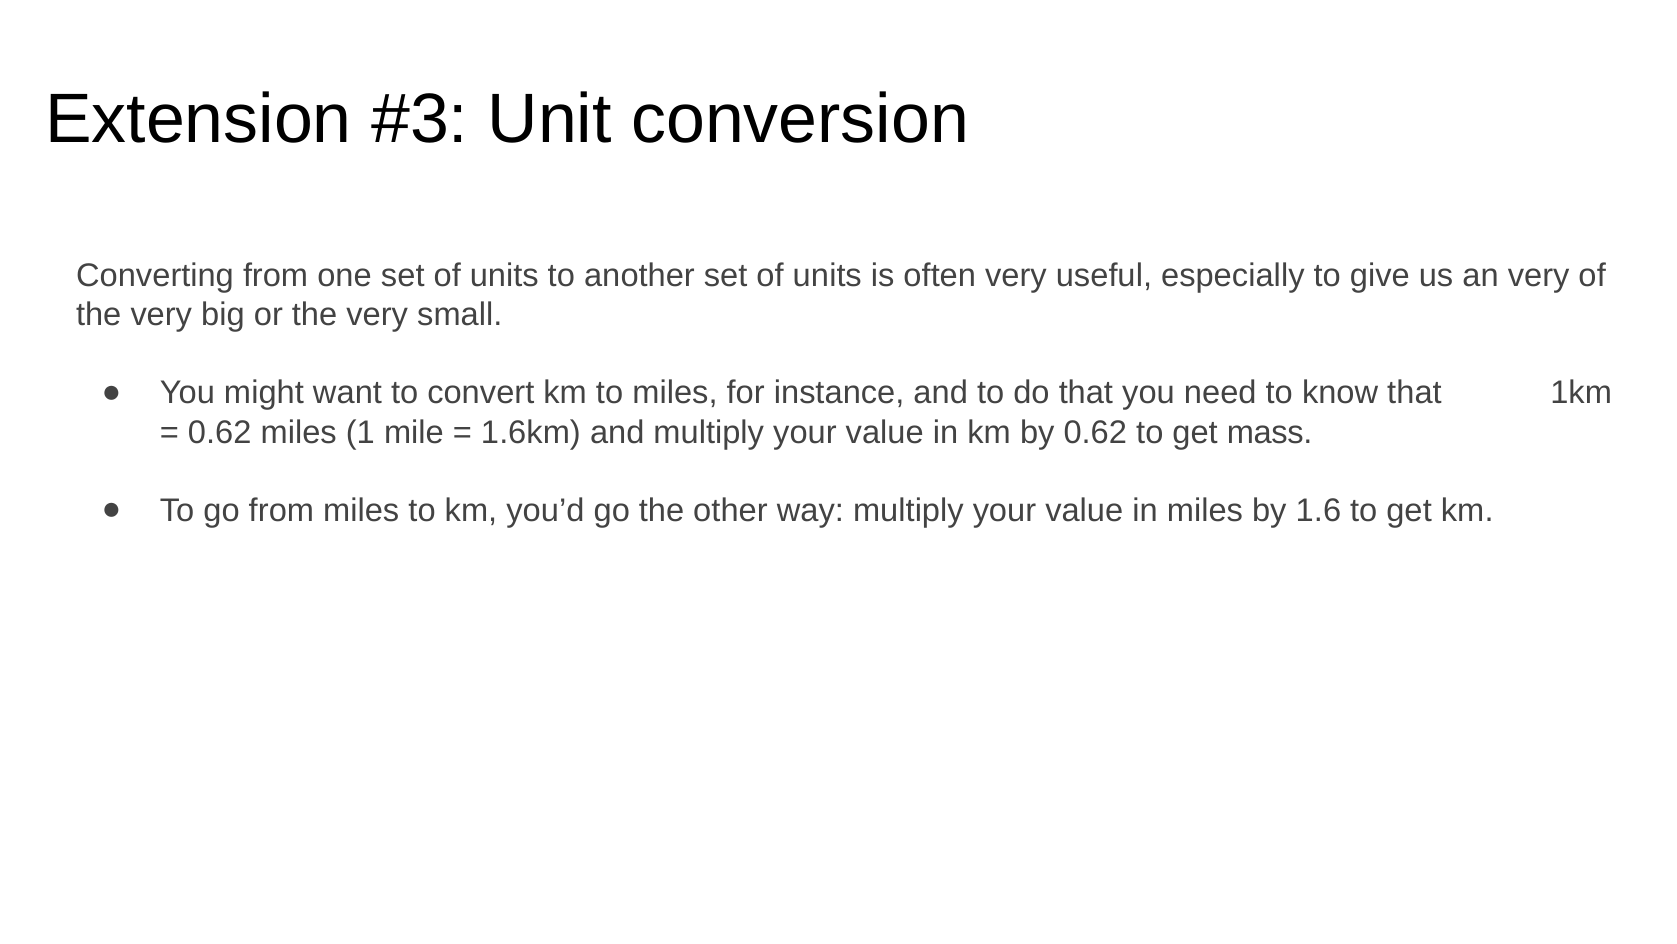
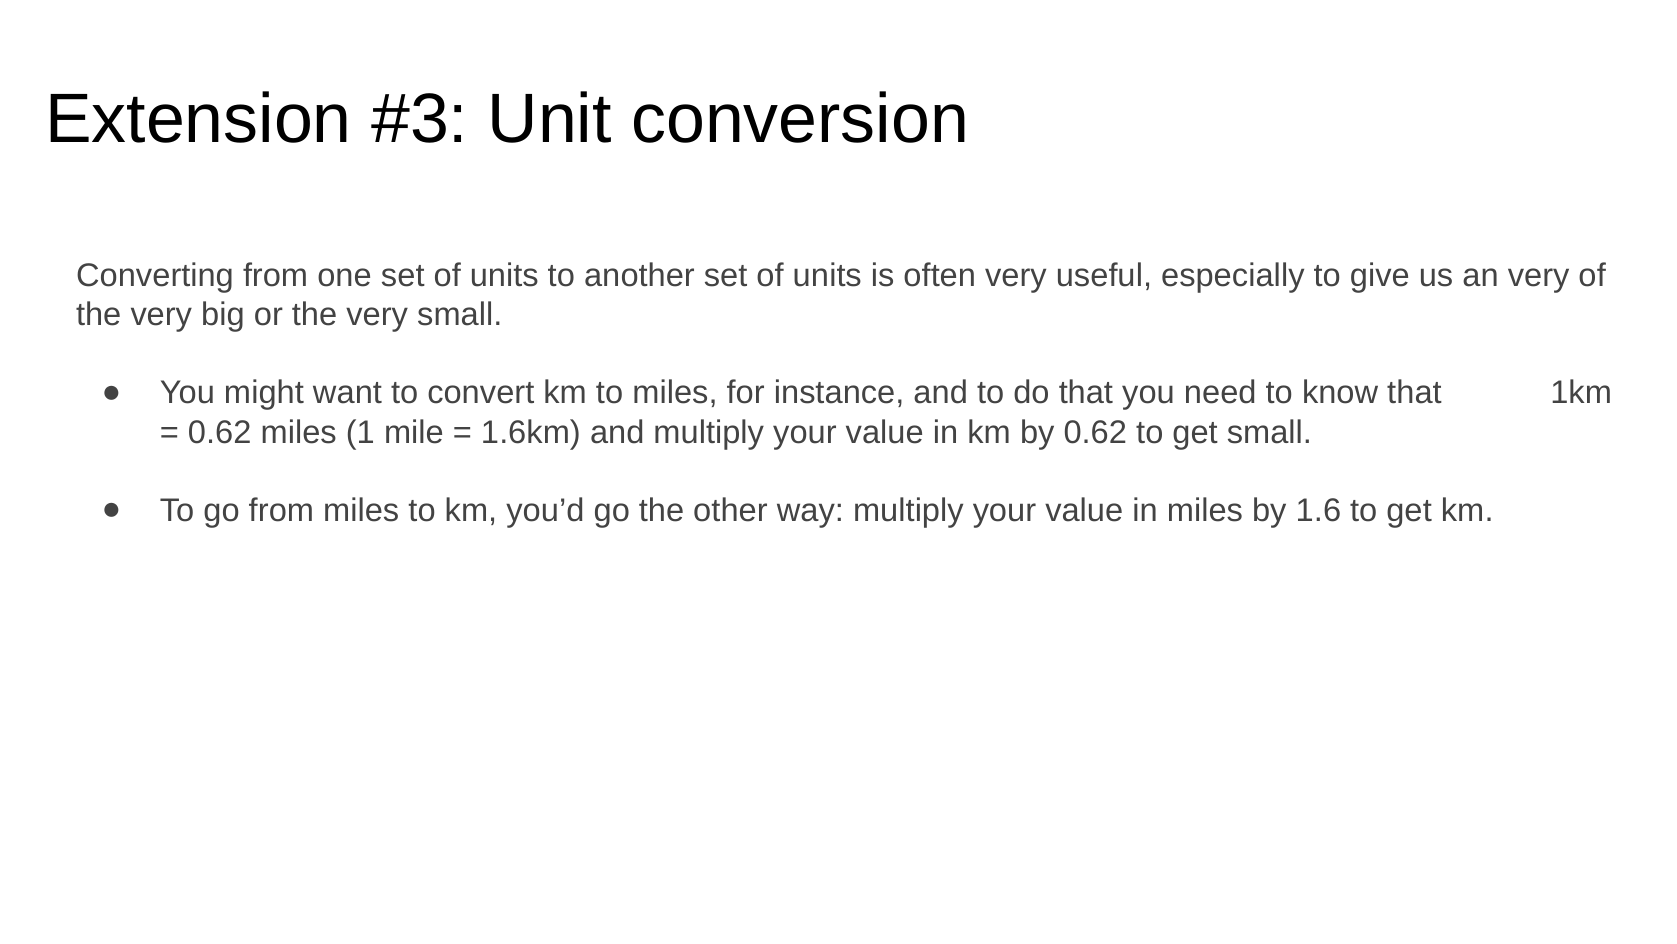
get mass: mass -> small
